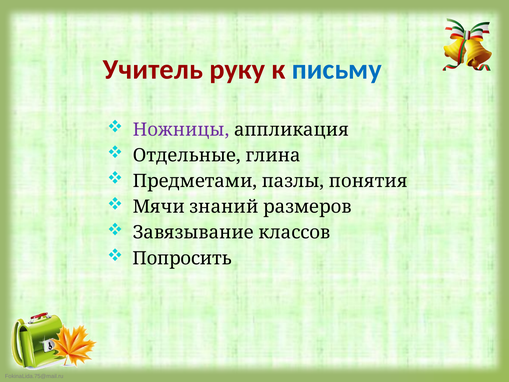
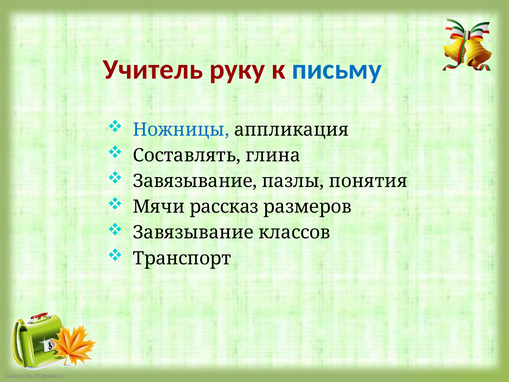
Ножницы colour: purple -> blue
Отдельные: Отдельные -> Составлять
Предметами at (195, 181): Предметами -> Завязывание
знаний: знаний -> рассказ
Попросить: Попросить -> Транспорт
